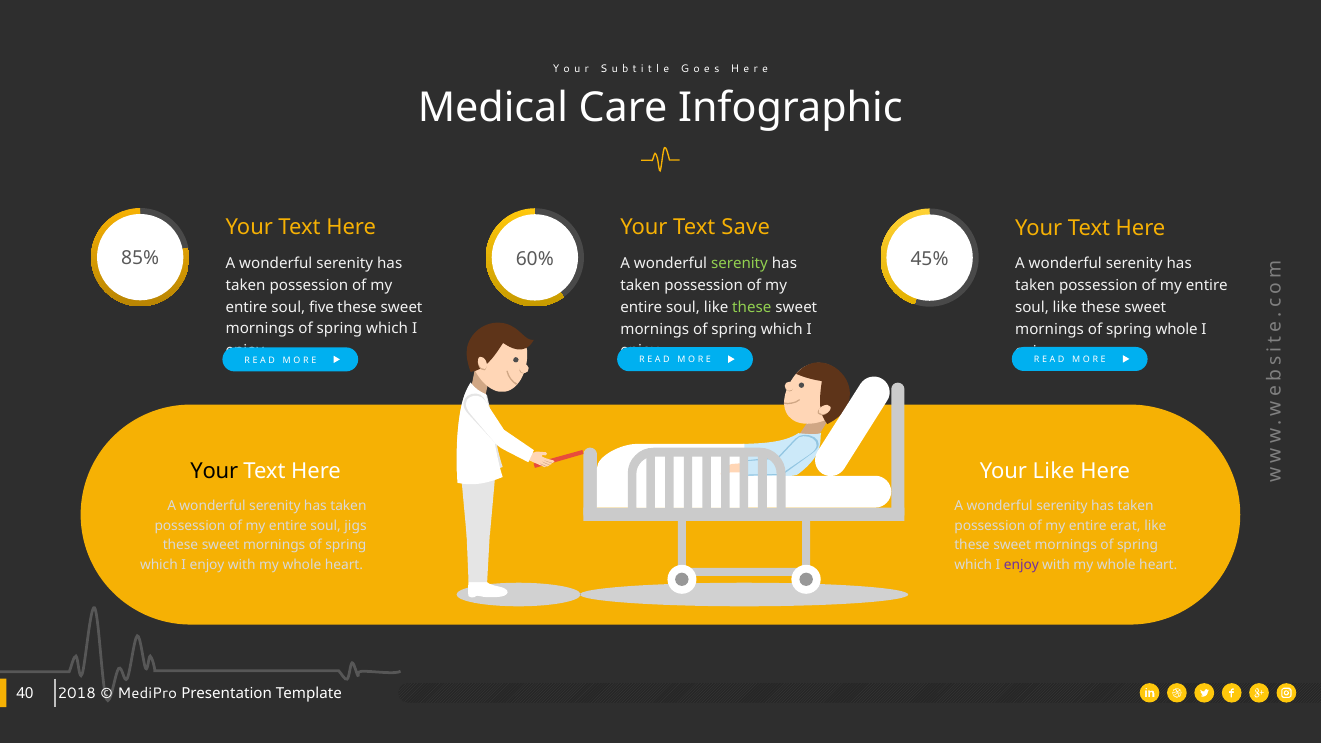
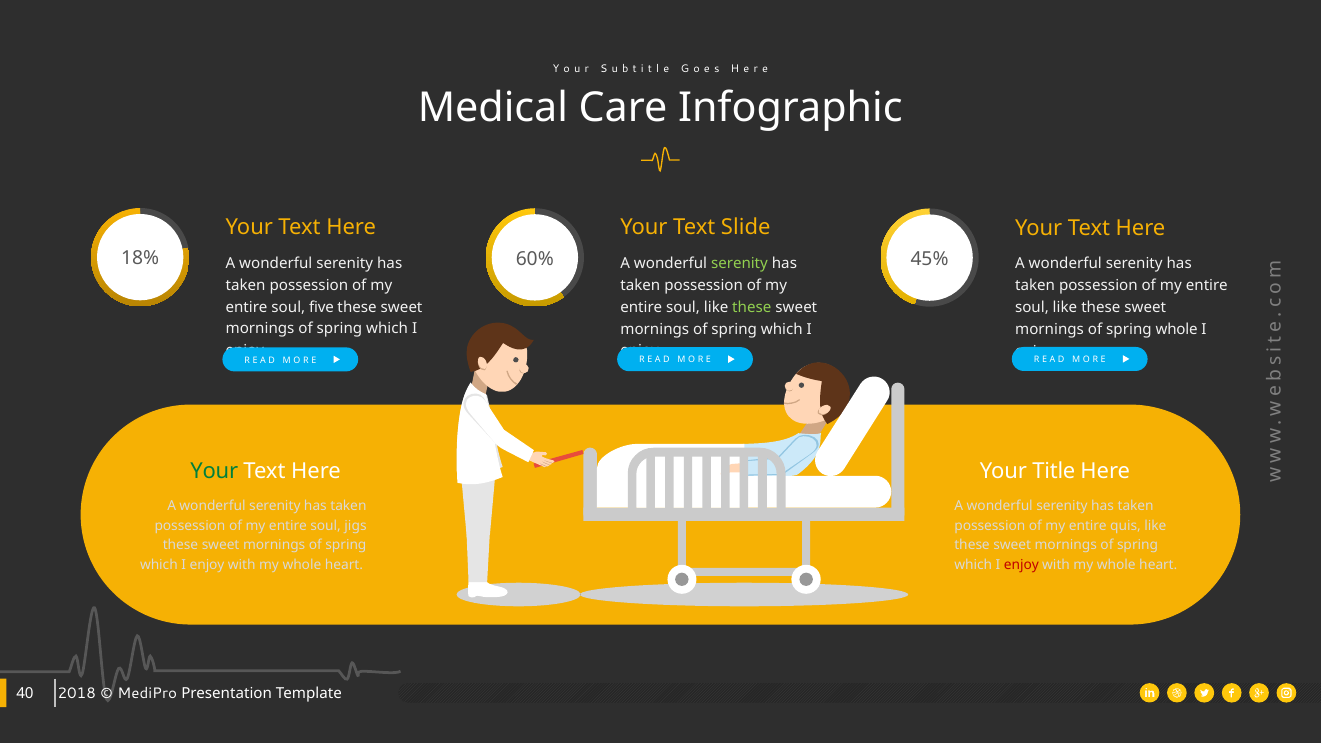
Save: Save -> Slide
85%: 85% -> 18%
Your at (214, 471) colour: black -> green
Your Like: Like -> Title
erat: erat -> quis
enjoy at (1021, 565) colour: purple -> red
